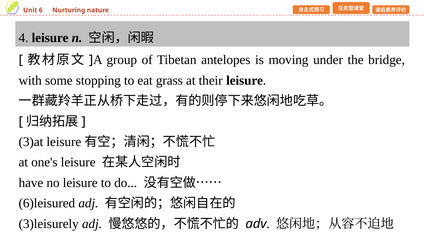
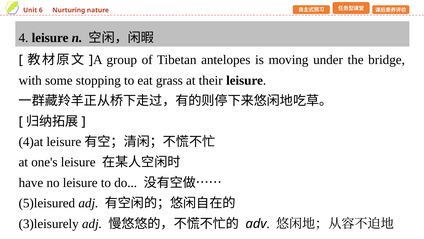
3)at: 3)at -> 4)at
6)leisured: 6)leisured -> 5)leisured
